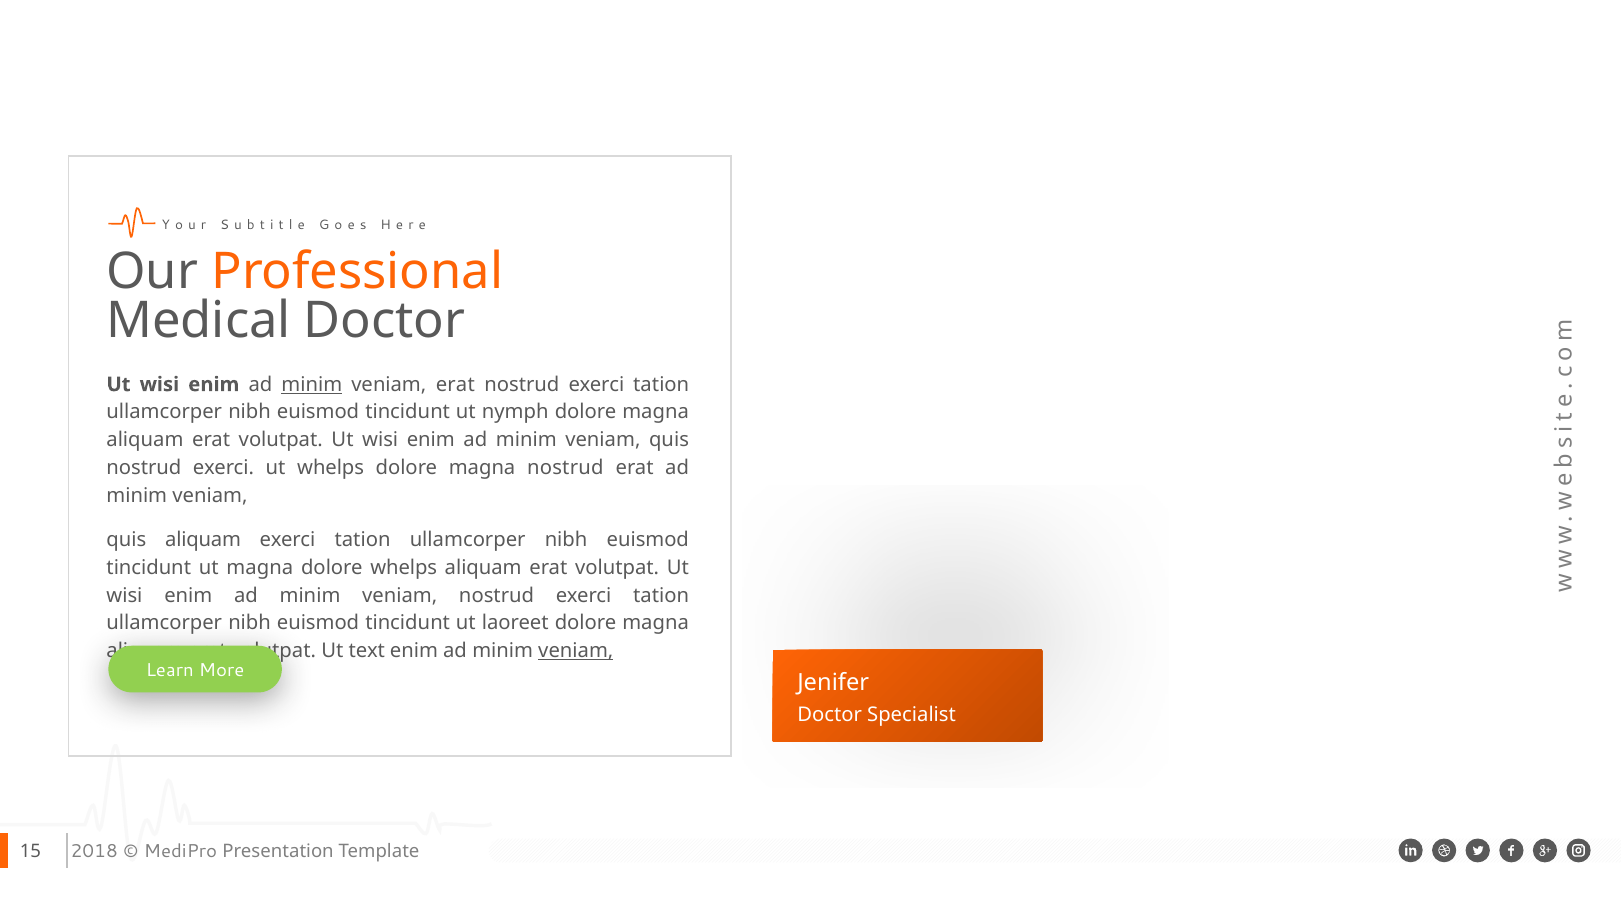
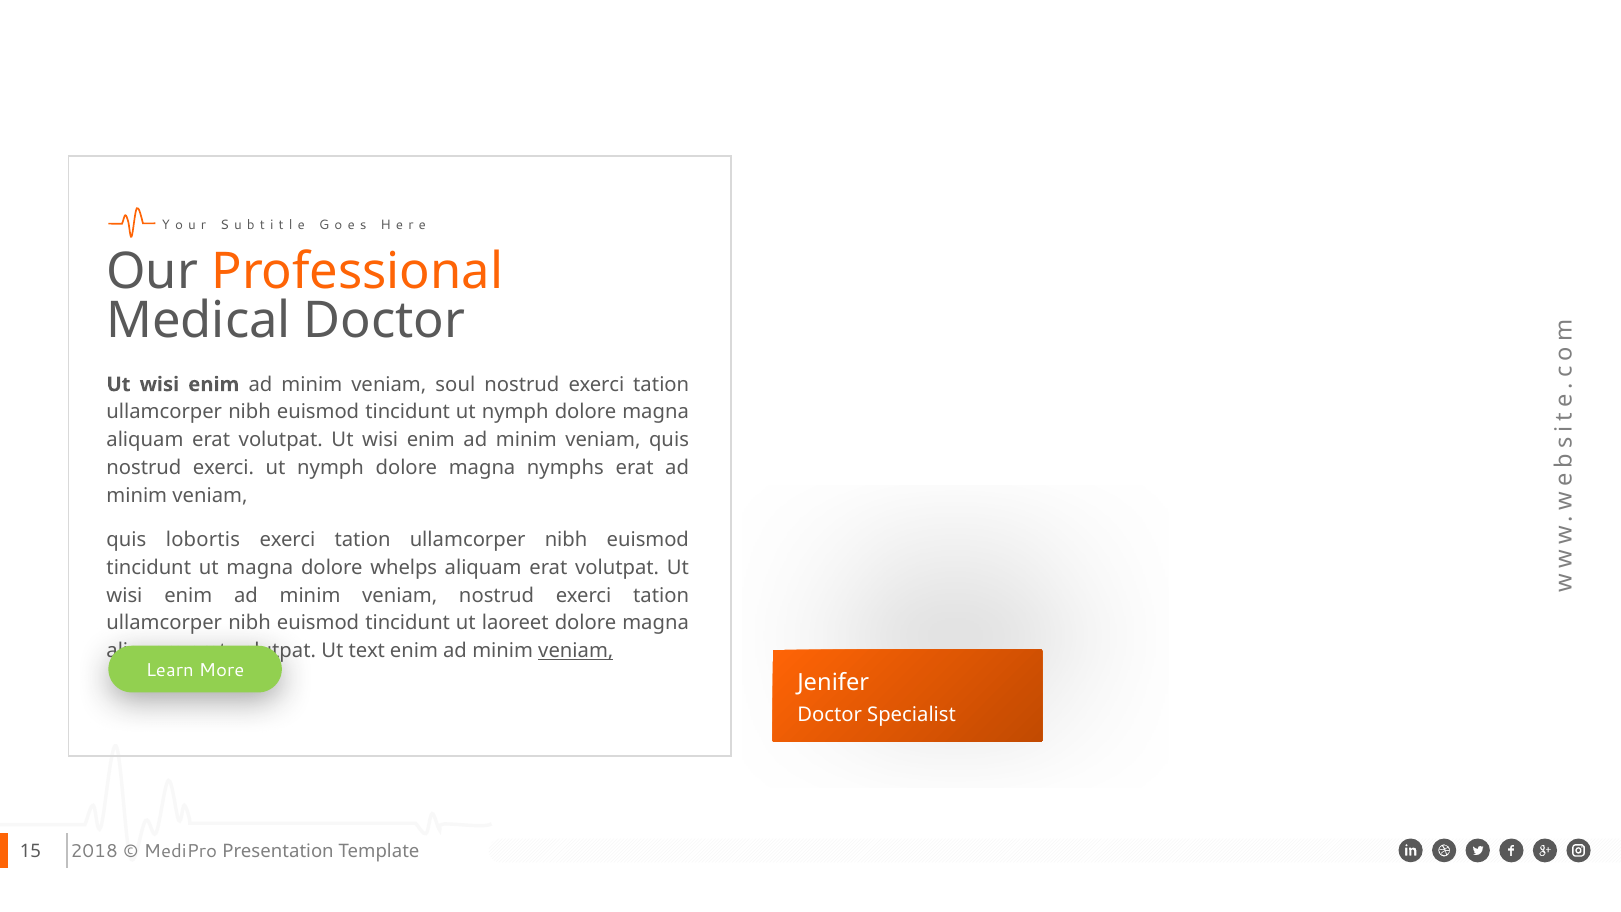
minim at (312, 384) underline: present -> none
veniam erat: erat -> soul
exerci ut whelps: whelps -> nymph
magna nostrud: nostrud -> nymphs
quis aliquam: aliquam -> lobortis
